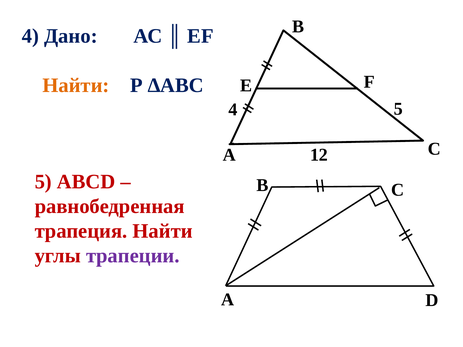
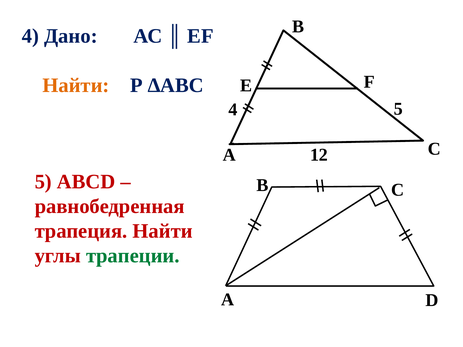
трапеции colour: purple -> green
